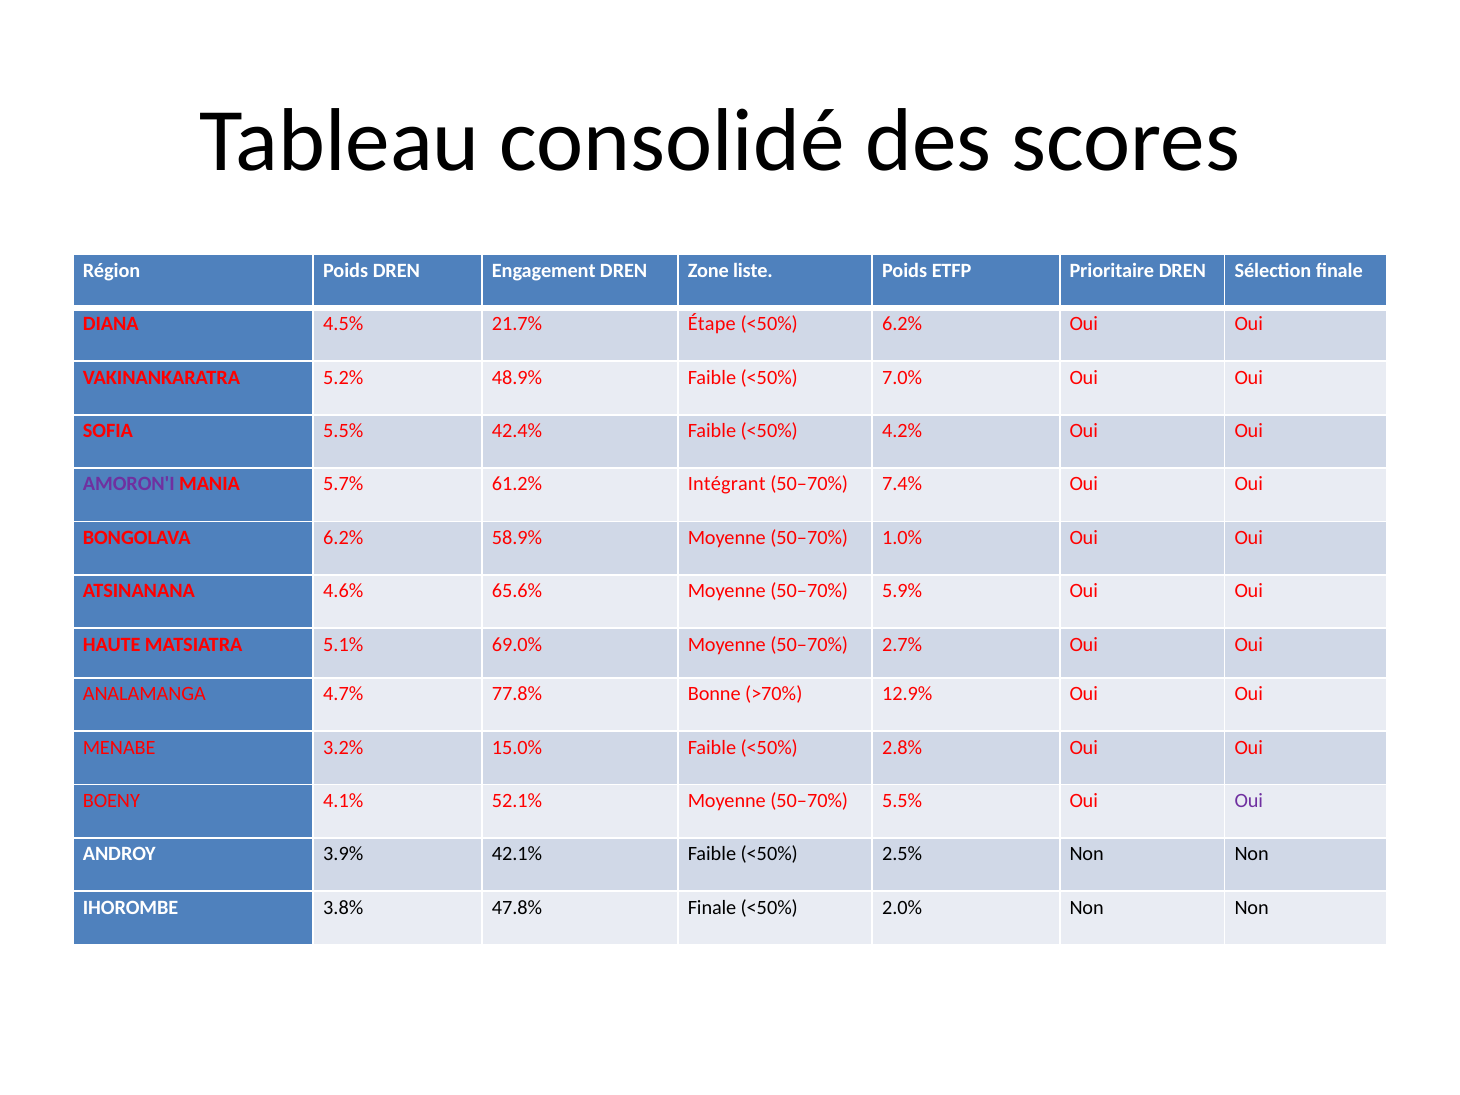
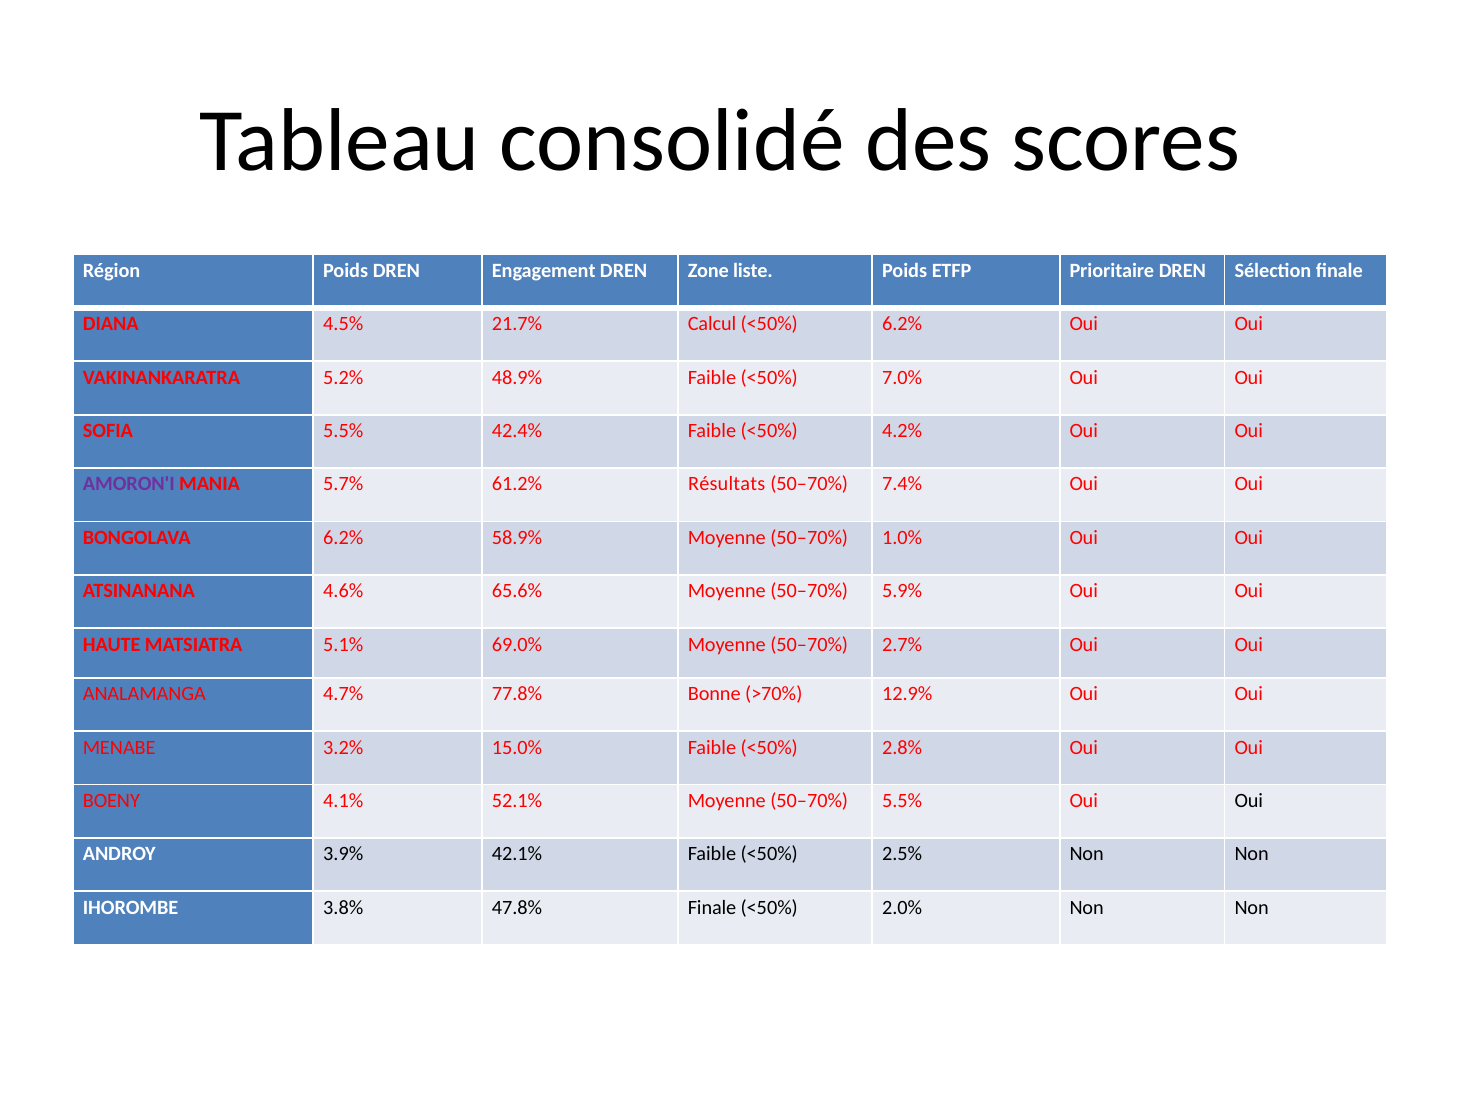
Étape: Étape -> Calcul
Intégrant: Intégrant -> Résultats
Oui at (1249, 801) colour: purple -> black
